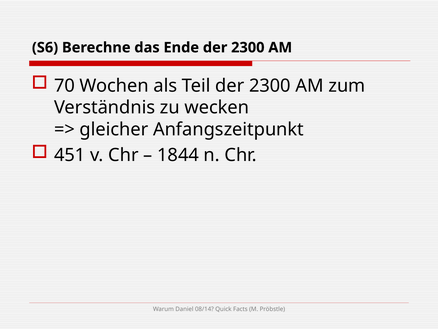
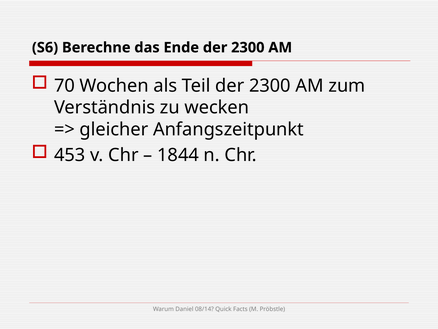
451: 451 -> 453
